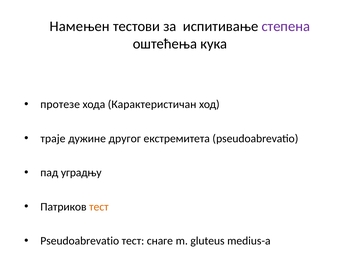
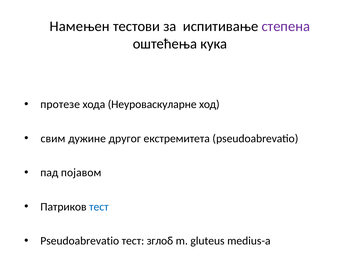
Карактеристичан: Карактеристичан -> Неуроваскуларне
траје: траје -> свим
уградњу: уградњу -> појавом
тест at (99, 207) colour: orange -> blue
снаге: снаге -> зглоб
